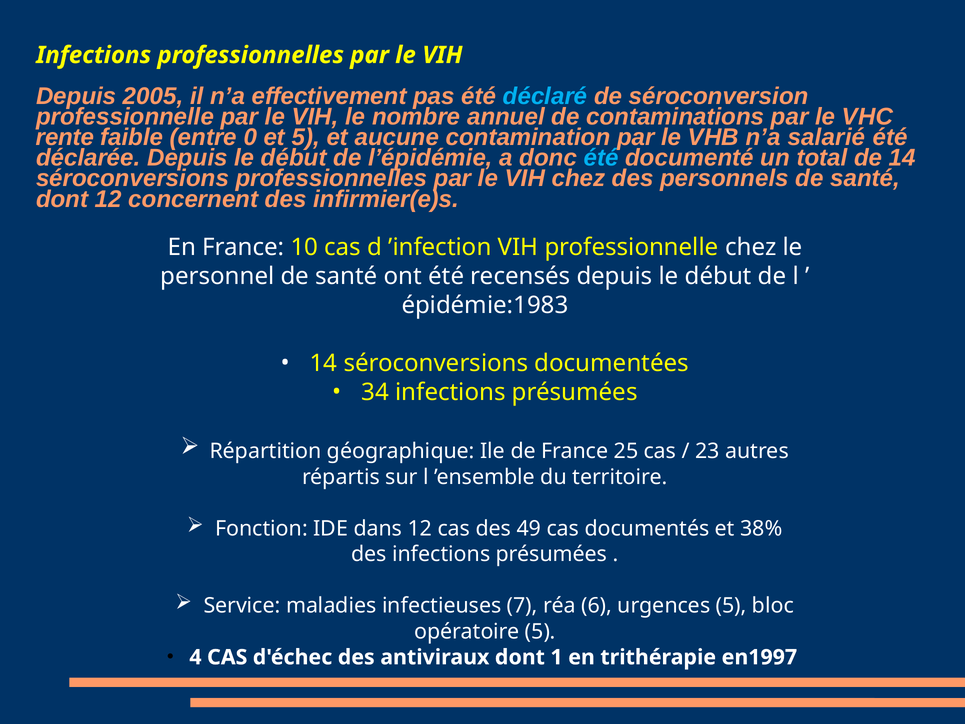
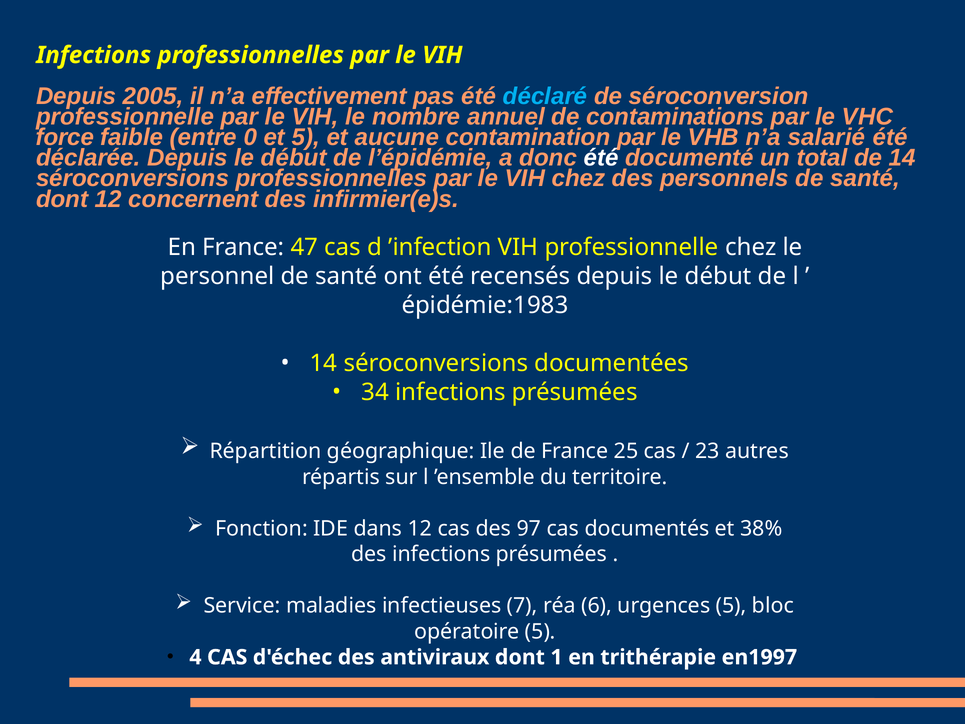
rente: rente -> force
été at (601, 158) colour: light blue -> white
10: 10 -> 47
49: 49 -> 97
